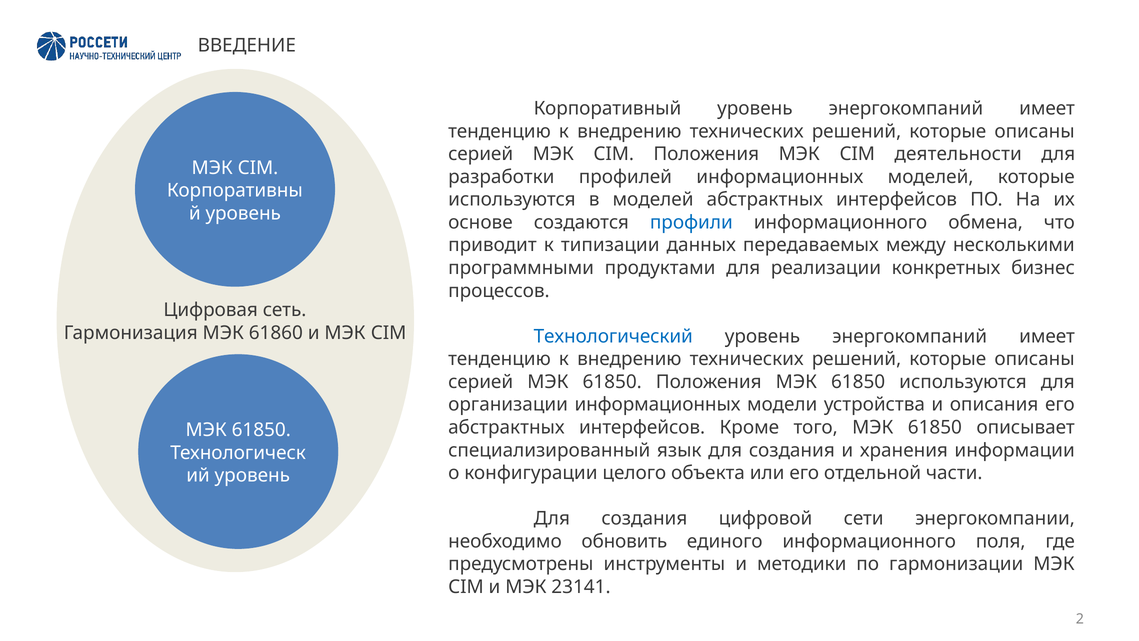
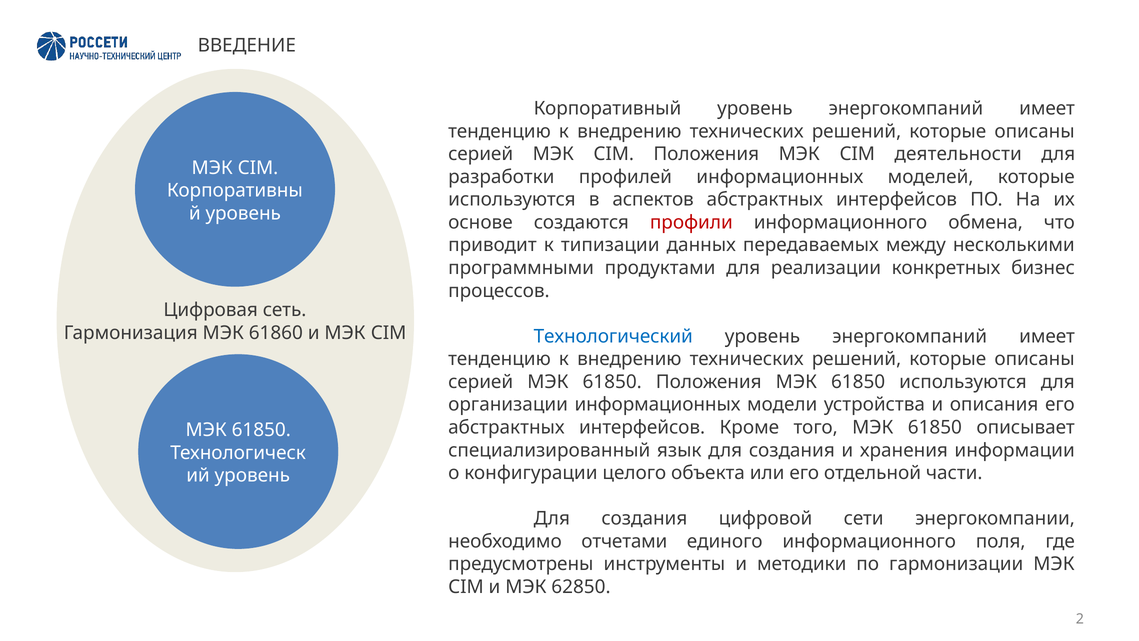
в моделей: моделей -> аспектов
профили colour: blue -> red
обновить: обновить -> отчетами
23141: 23141 -> 62850
